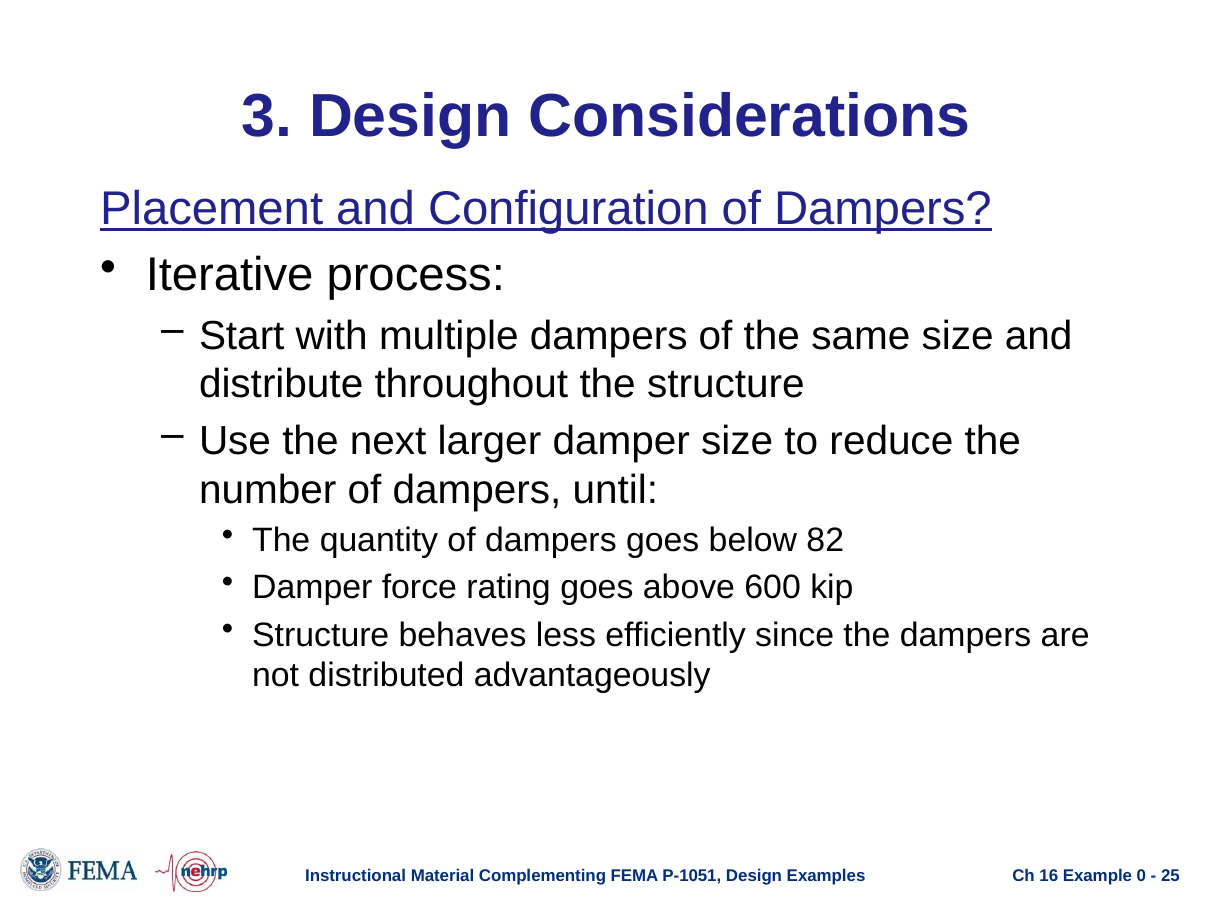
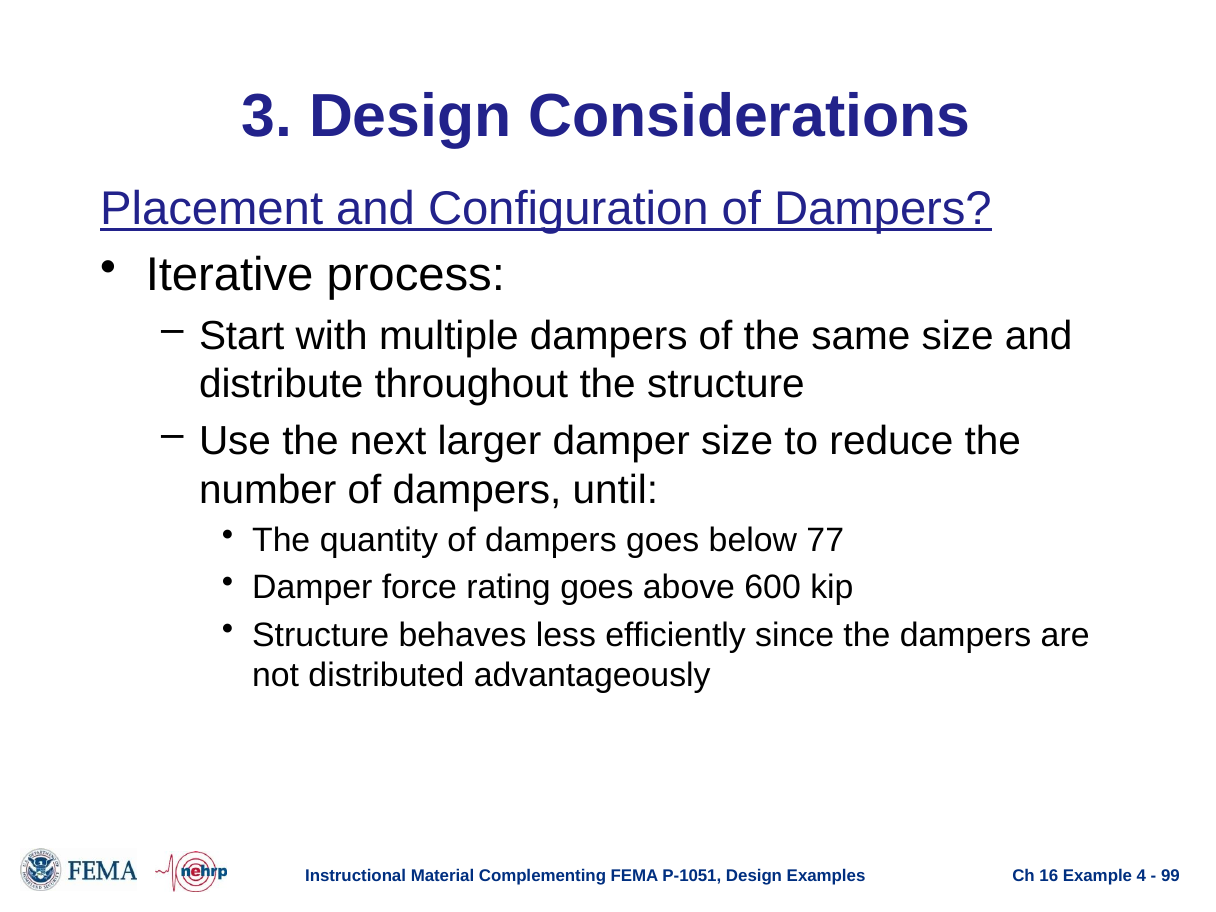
82: 82 -> 77
0: 0 -> 4
25: 25 -> 99
